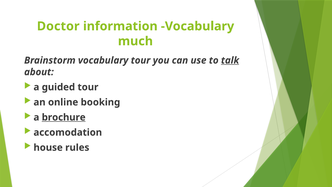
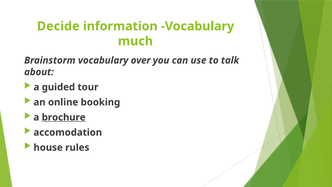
Doctor: Doctor -> Decide
vocabulary tour: tour -> over
talk underline: present -> none
